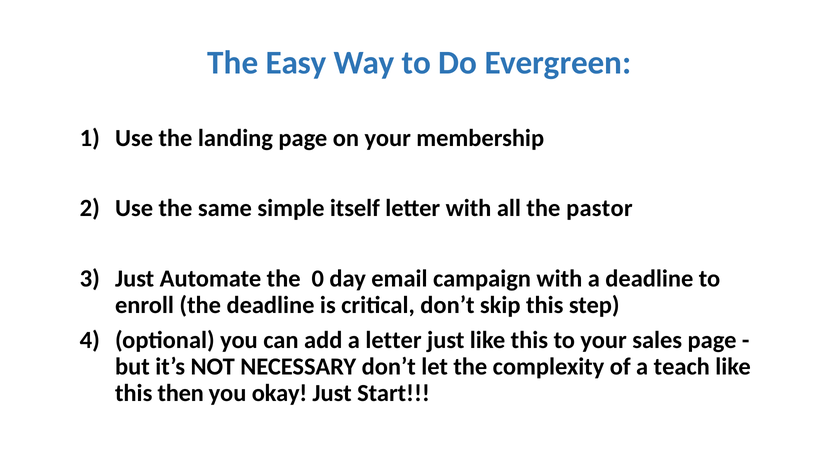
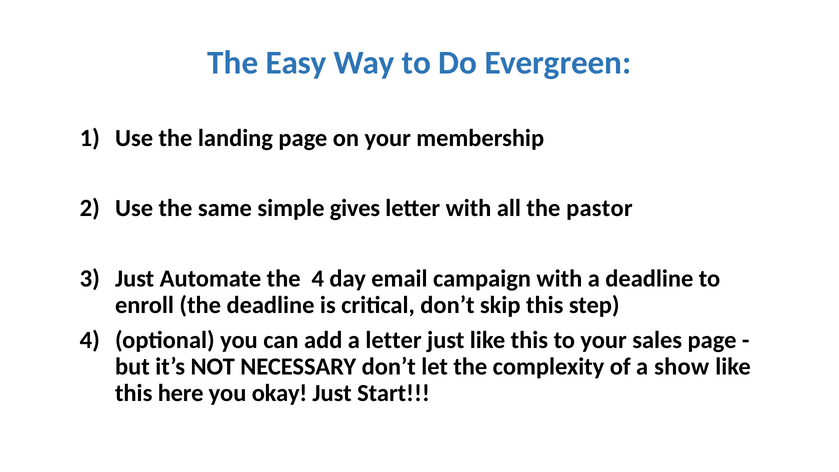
itself: itself -> gives
the 0: 0 -> 4
teach: teach -> show
then: then -> here
